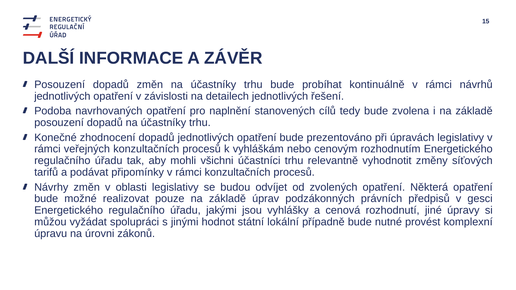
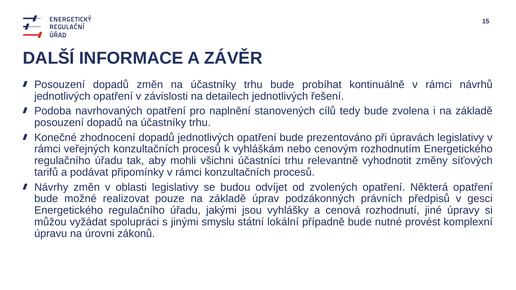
hodnot: hodnot -> smyslu
